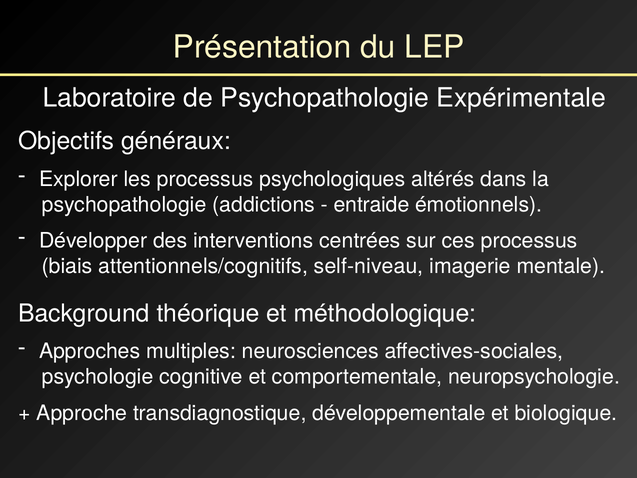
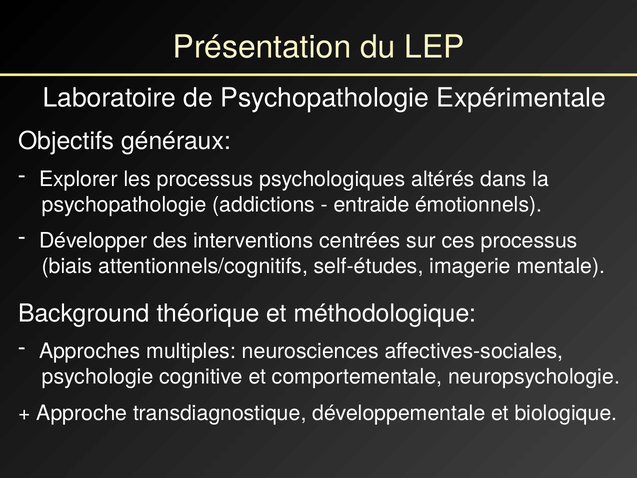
self-niveau: self-niveau -> self-études
